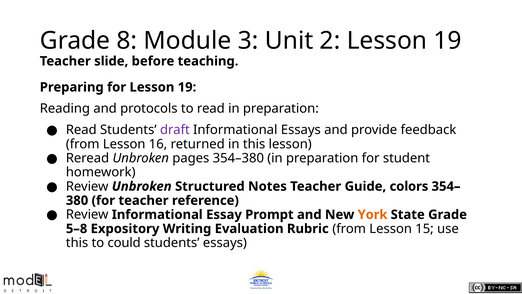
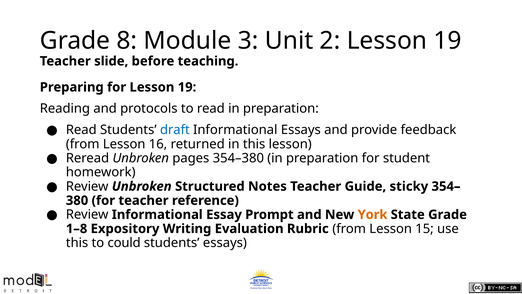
draft colour: purple -> blue
colors: colors -> sticky
5–8: 5–8 -> 1–8
